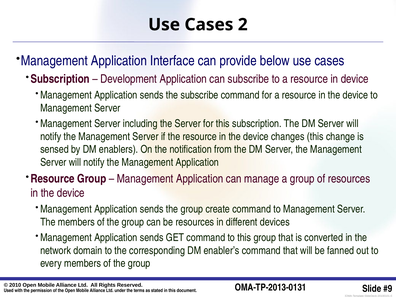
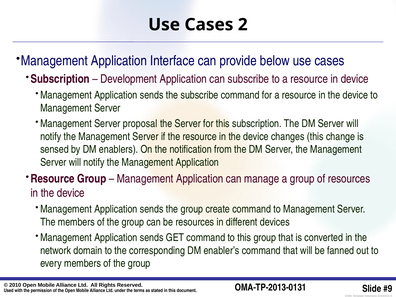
including: including -> proposal
